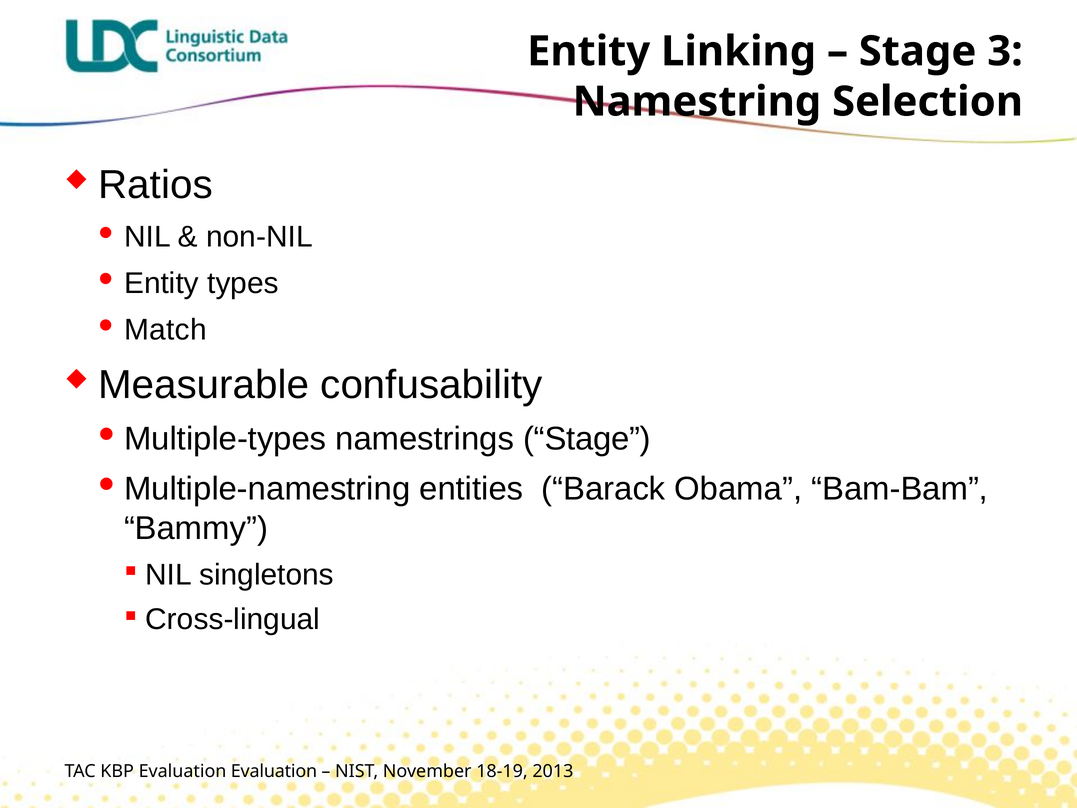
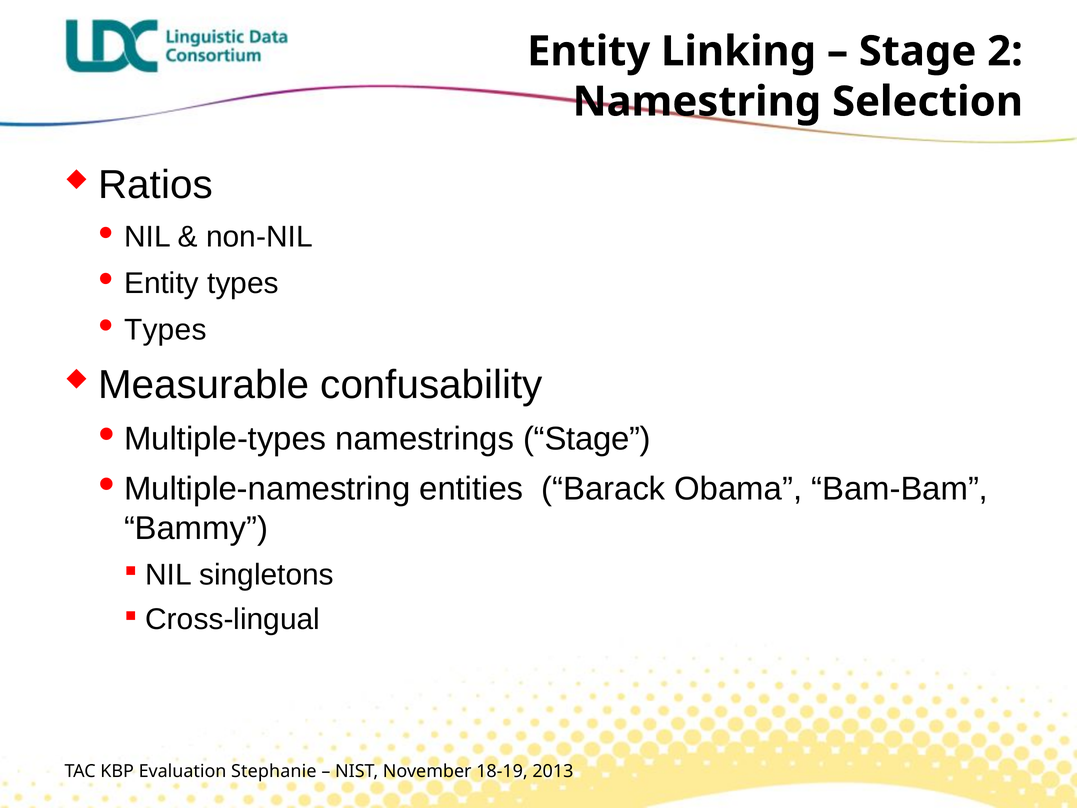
3: 3 -> 2
Match at (166, 330): Match -> Types
Evaluation Evaluation: Evaluation -> Stephanie
